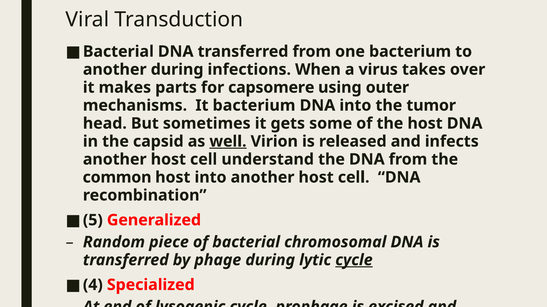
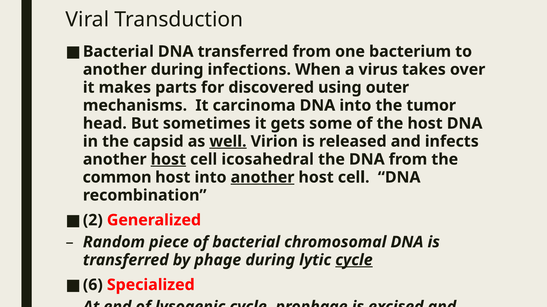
capsomere: capsomere -> discovered
It bacterium: bacterium -> carcinoma
host at (168, 160) underline: none -> present
understand: understand -> icosahedral
another at (263, 178) underline: none -> present
5: 5 -> 2
4: 4 -> 6
